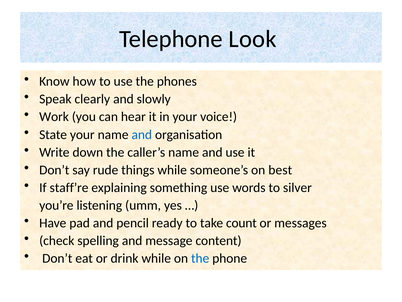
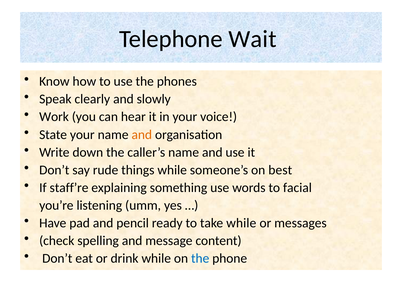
Look: Look -> Wait
and at (142, 134) colour: blue -> orange
silver: silver -> facial
take count: count -> while
